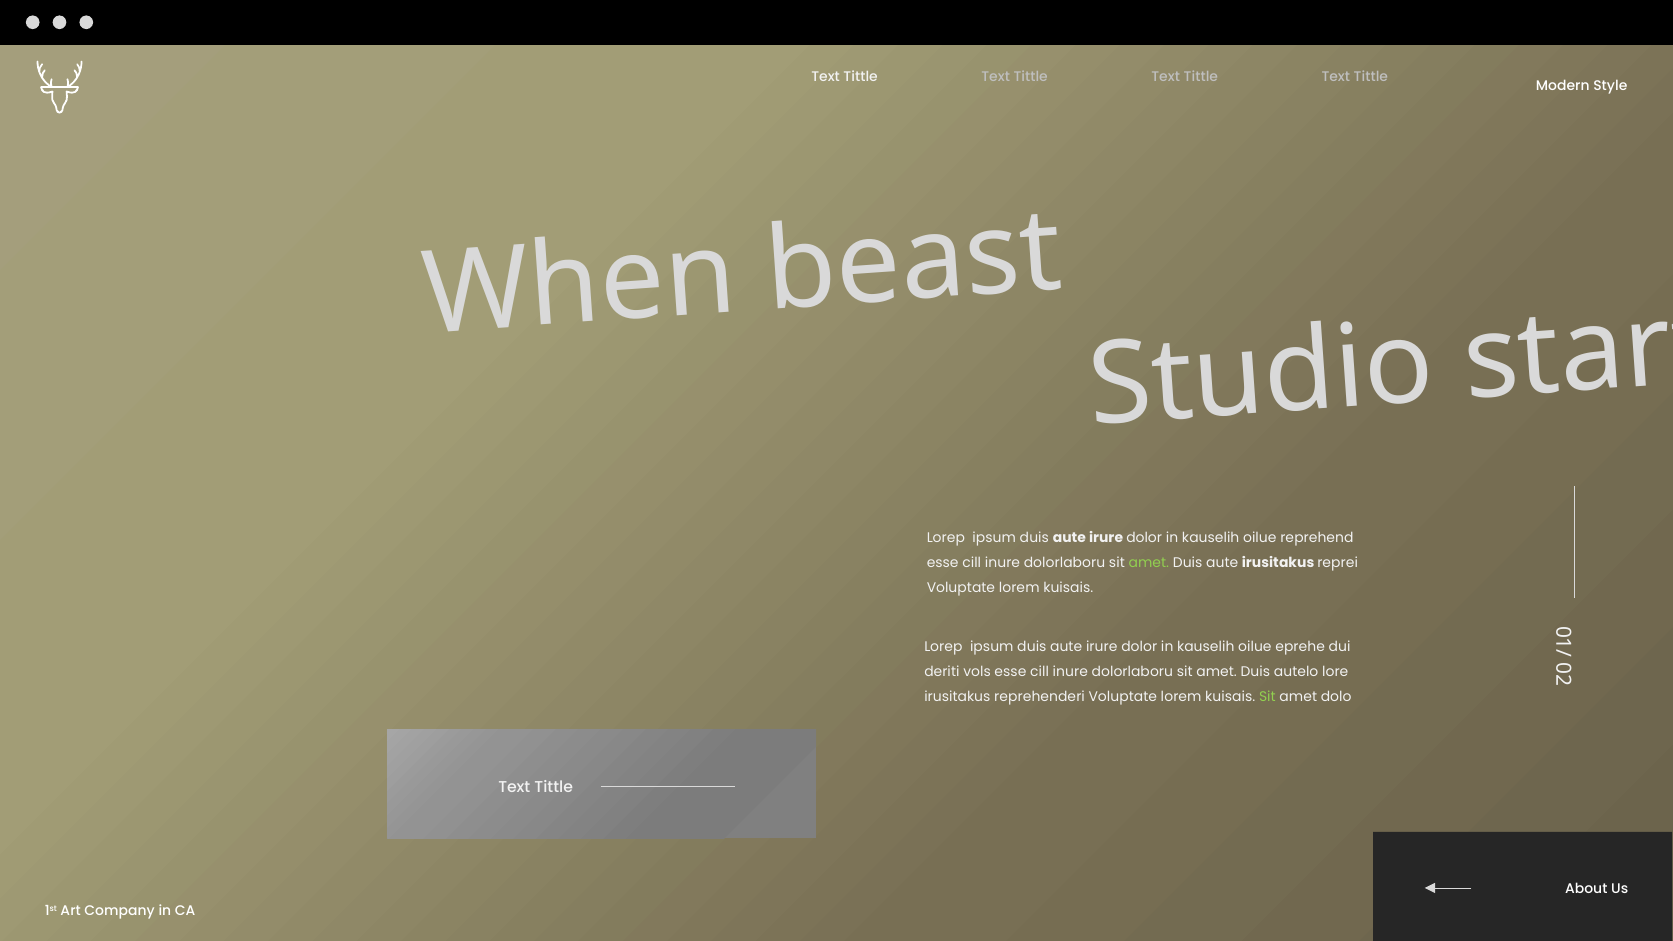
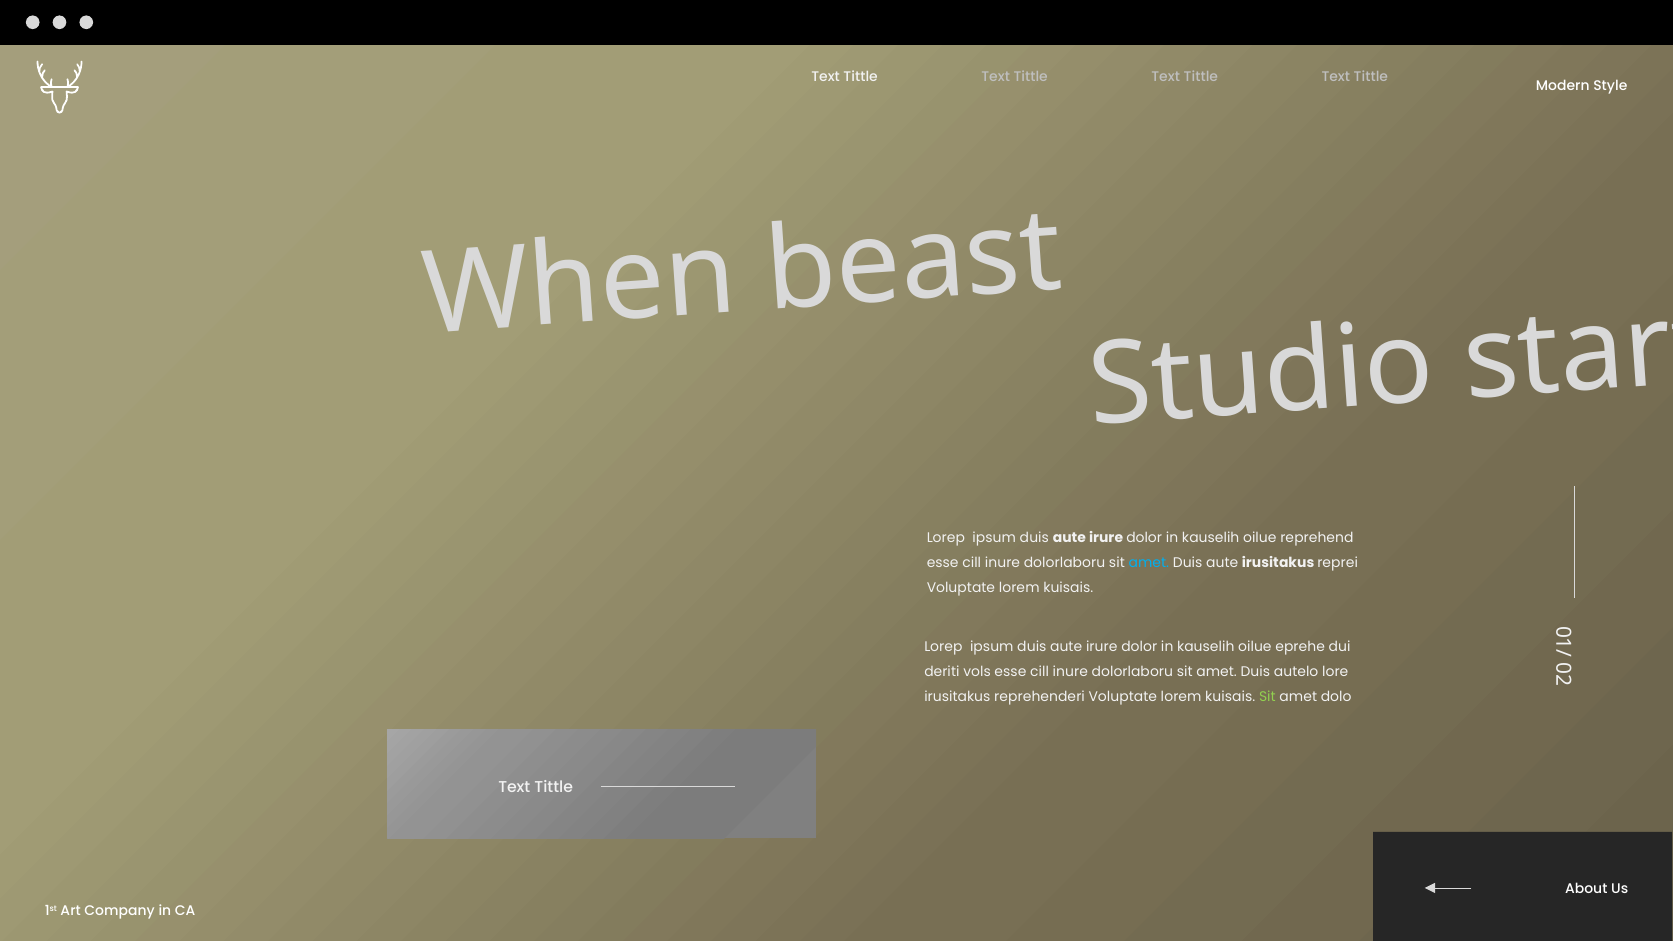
amet at (1149, 563) colour: light green -> light blue
